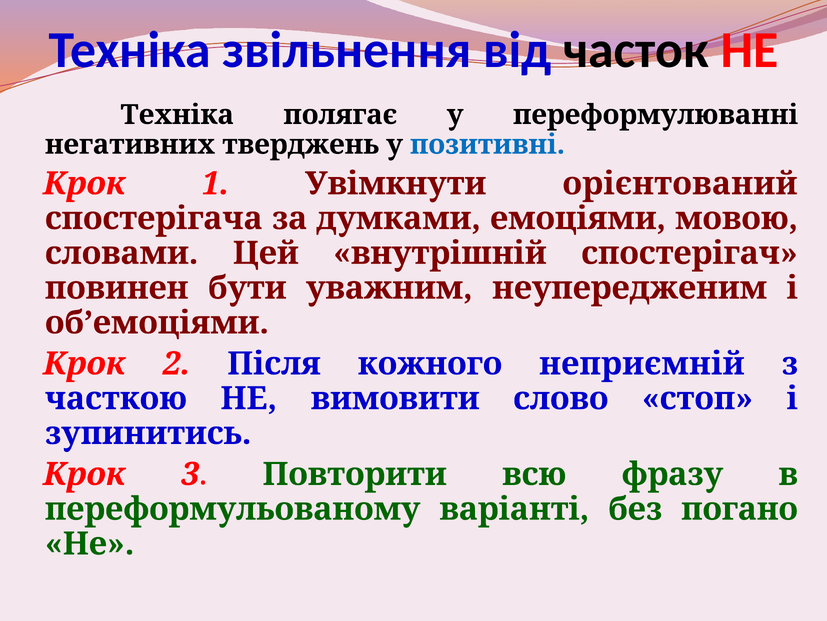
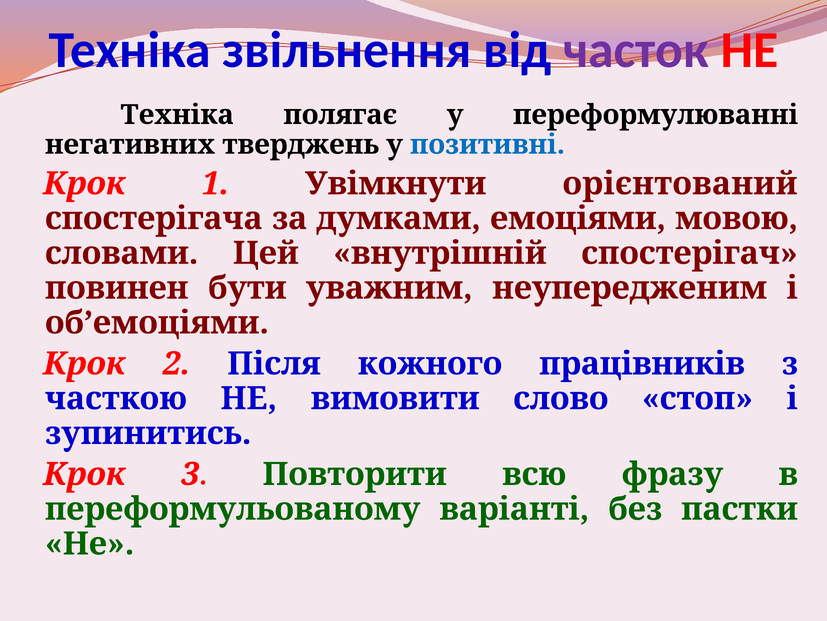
часток colour: black -> purple
неприємній: неприємній -> працівників
погано: погано -> пастки
